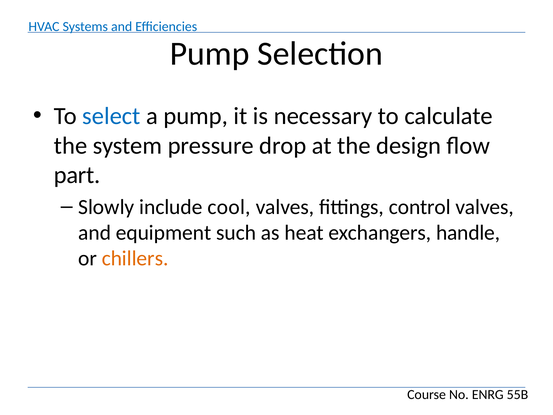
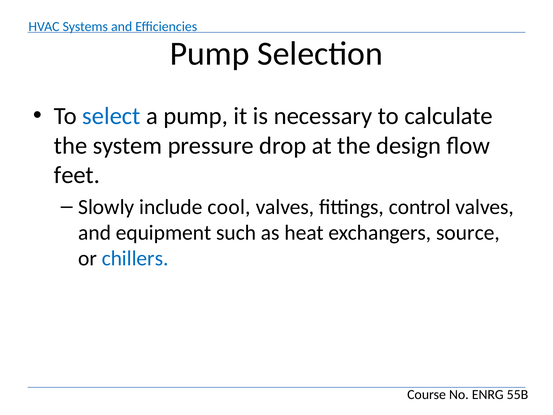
part: part -> feet
handle: handle -> source
chillers colour: orange -> blue
